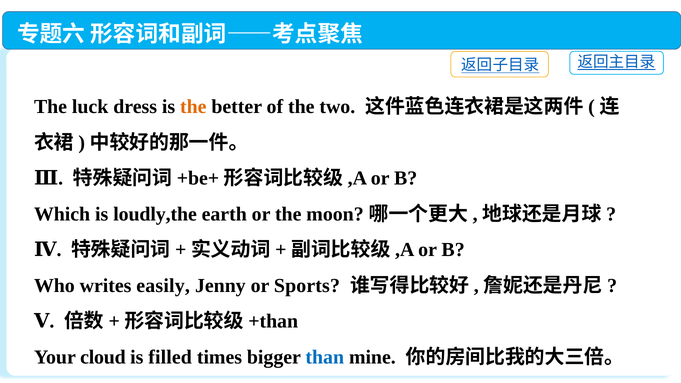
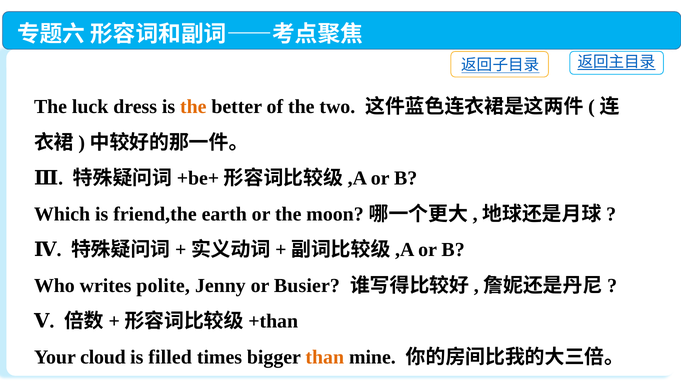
loudly,the: loudly,the -> friend,the
easily: easily -> polite
Sports: Sports -> Busier
than colour: blue -> orange
